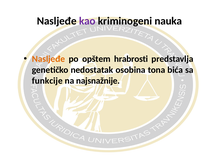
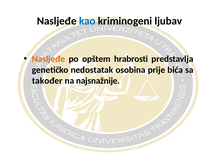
kao colour: purple -> blue
nauka: nauka -> ljubav
tona: tona -> prije
funkcije: funkcije -> također
